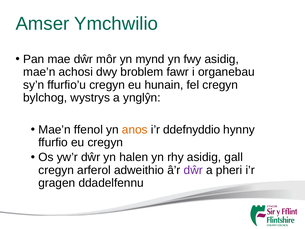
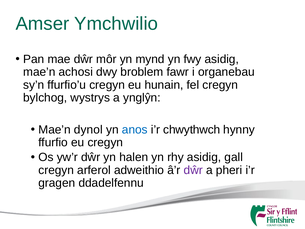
ffenol: ffenol -> dynol
anos colour: orange -> blue
ddefnyddio: ddefnyddio -> chwythwch
